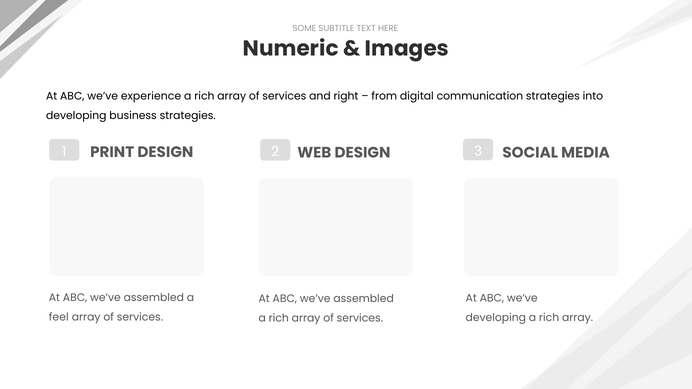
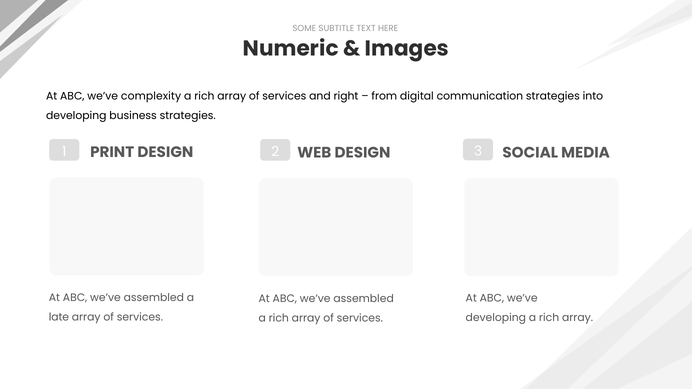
experience: experience -> complexity
feel: feel -> late
